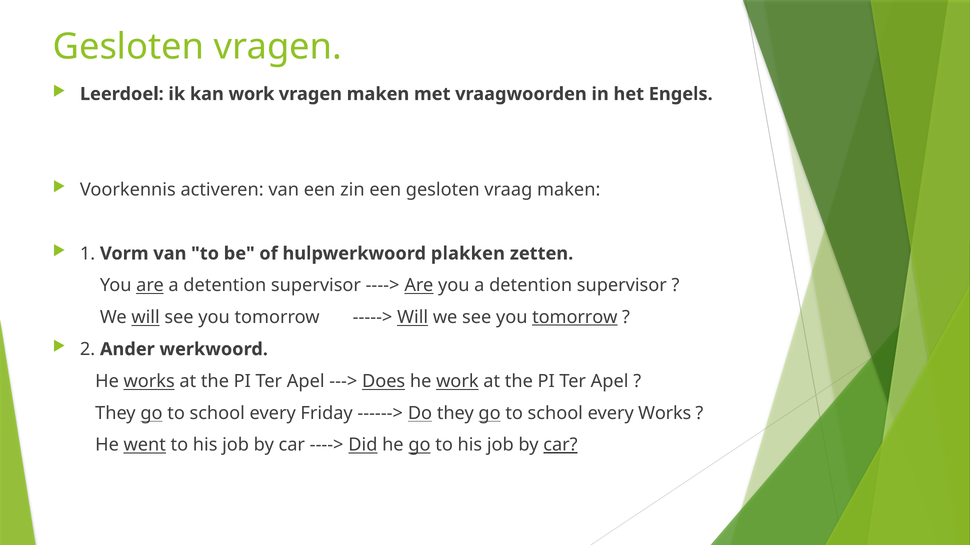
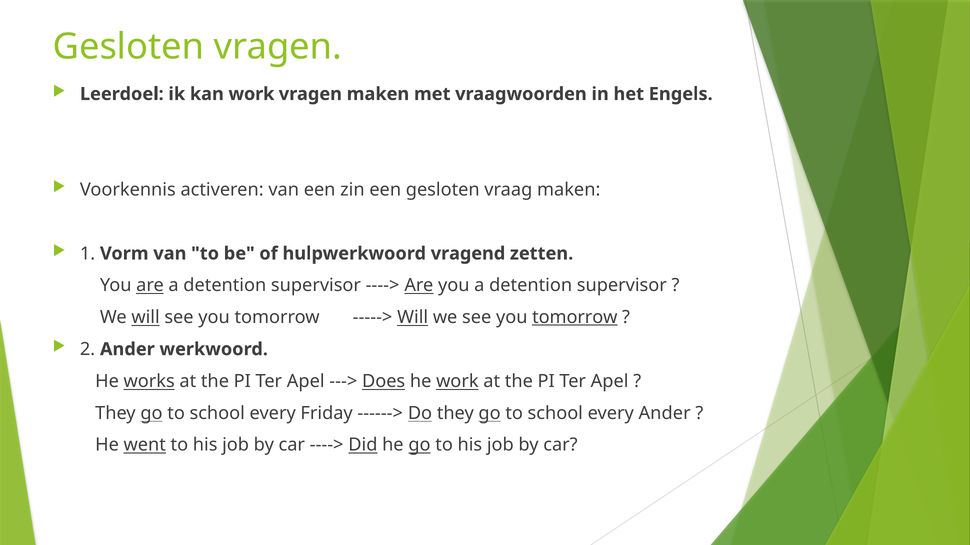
plakken: plakken -> vragend
every Works: Works -> Ander
car at (560, 445) underline: present -> none
